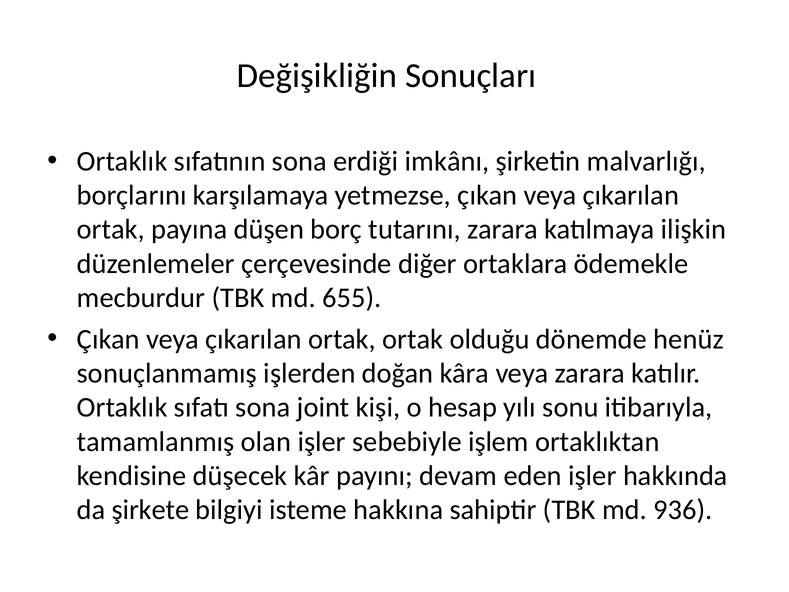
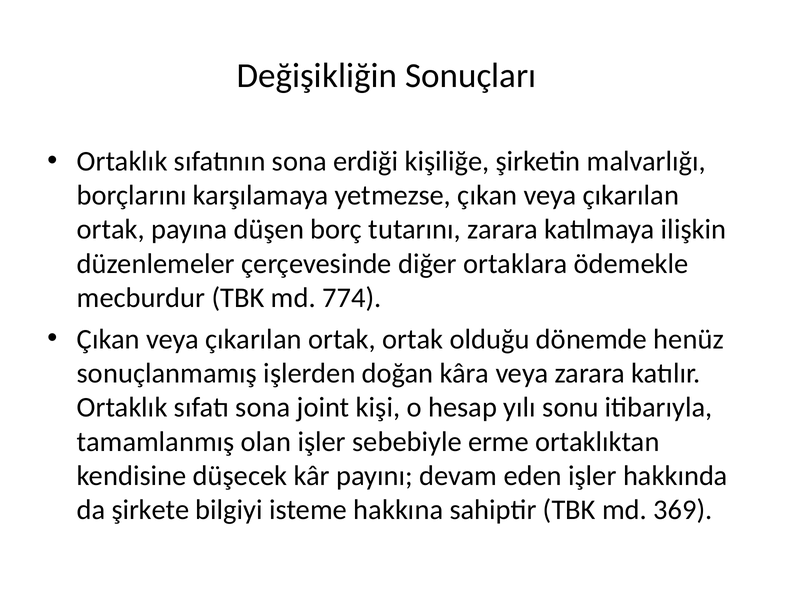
imkânı: imkânı -> kişiliğe
655: 655 -> 774
işlem: işlem -> erme
936: 936 -> 369
